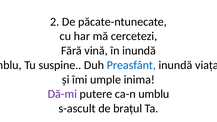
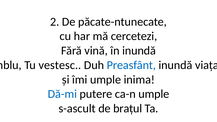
suspine: suspine -> vestesc
Dă-mi colour: purple -> blue
ca-n umblu: umblu -> umple
